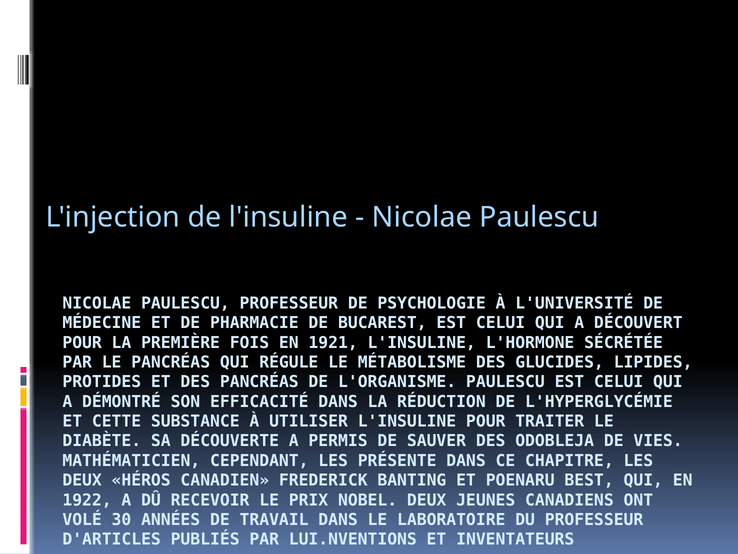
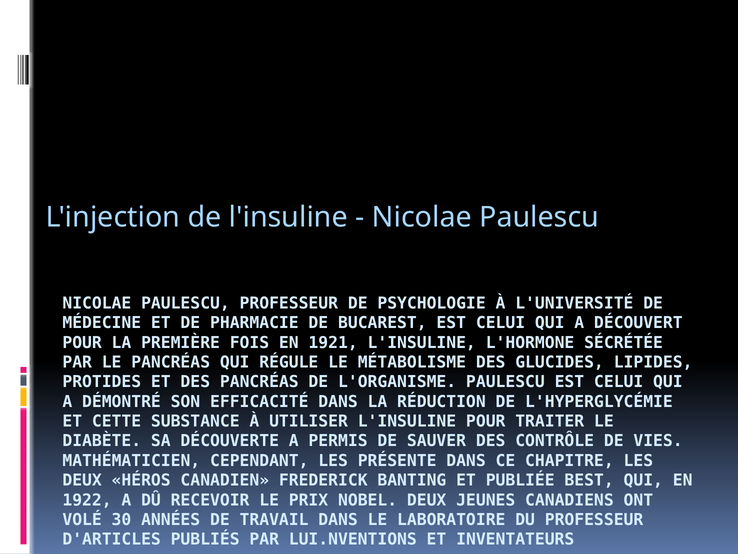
ODOBLEJA: ODOBLEJA -> CONTRÔLE
POENARU: POENARU -> PUBLIÉE
